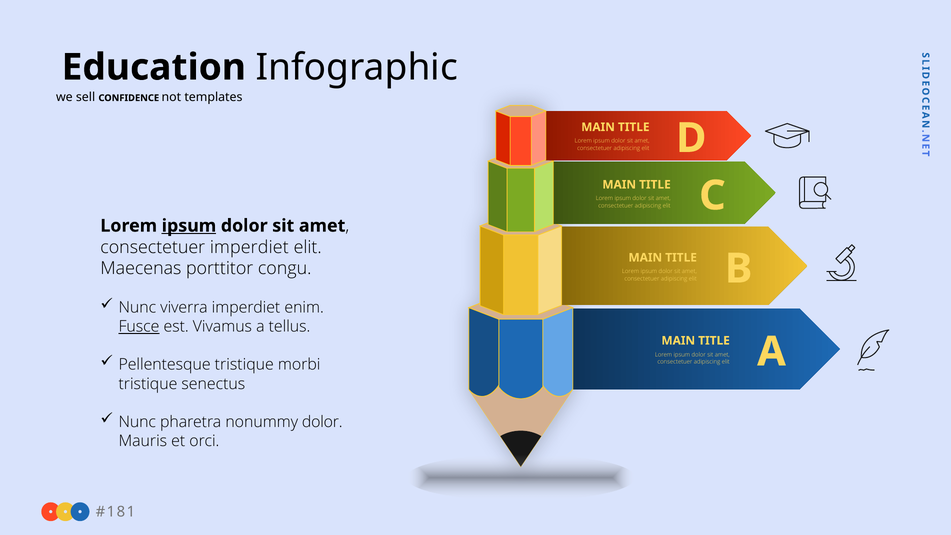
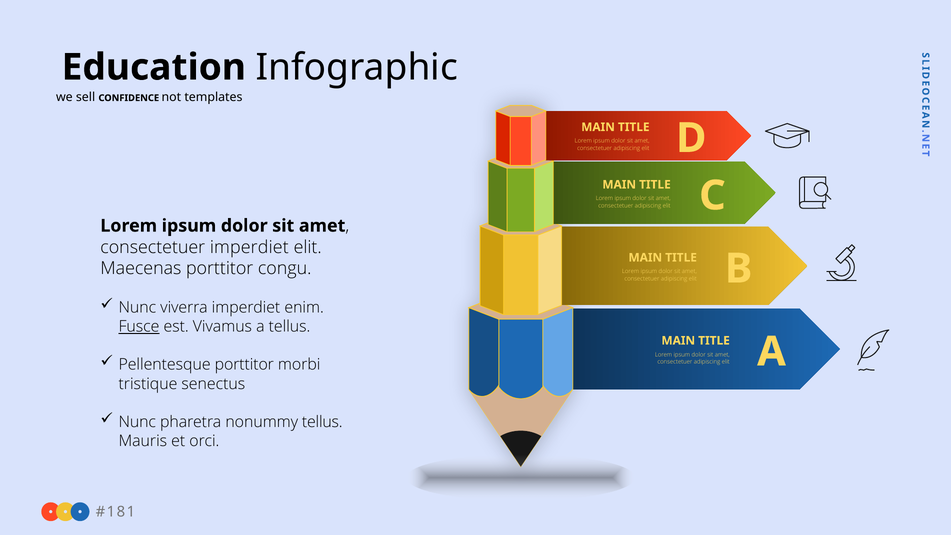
ipsum at (189, 226) underline: present -> none
Pellentesque tristique: tristique -> porttitor
nonummy dolor: dolor -> tellus
